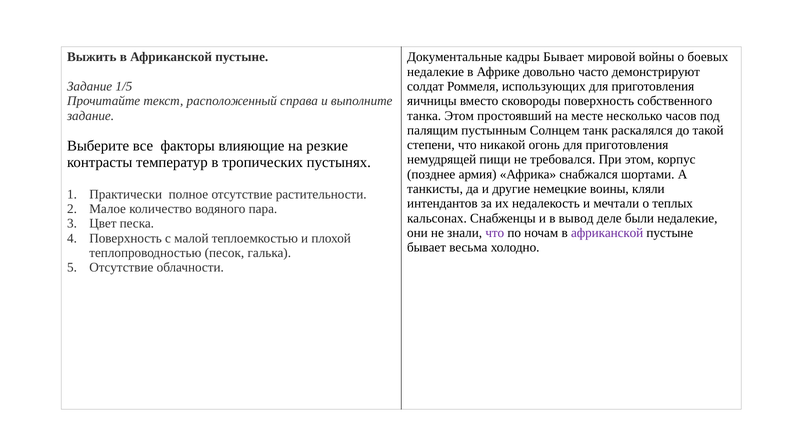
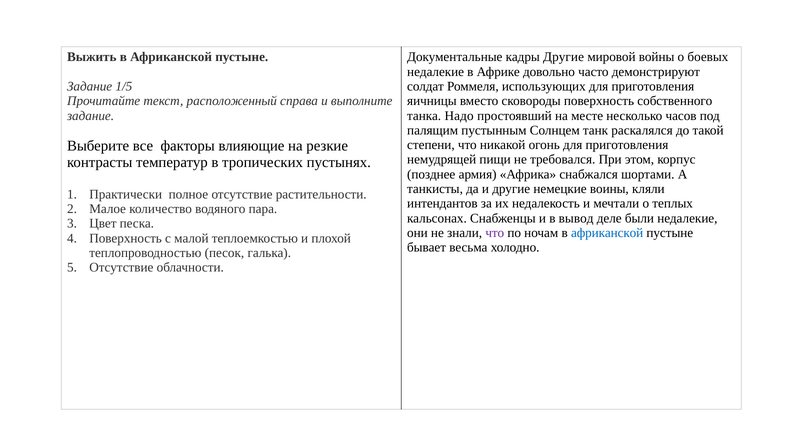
кадры Бывает: Бывает -> Другие
танка Этом: Этом -> Надо
африканской at (607, 233) colour: purple -> blue
